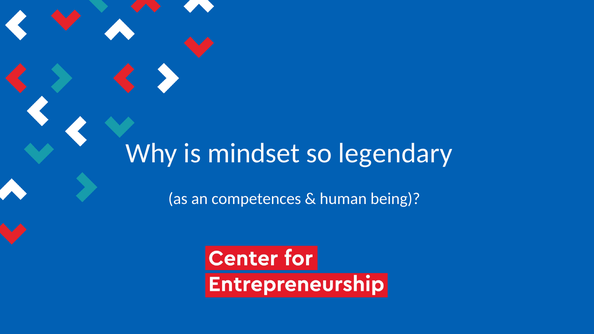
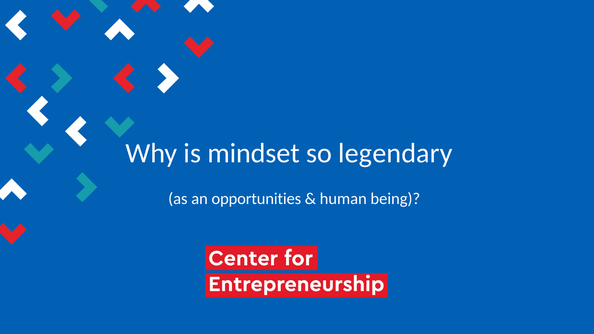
competences: competences -> opportunities
